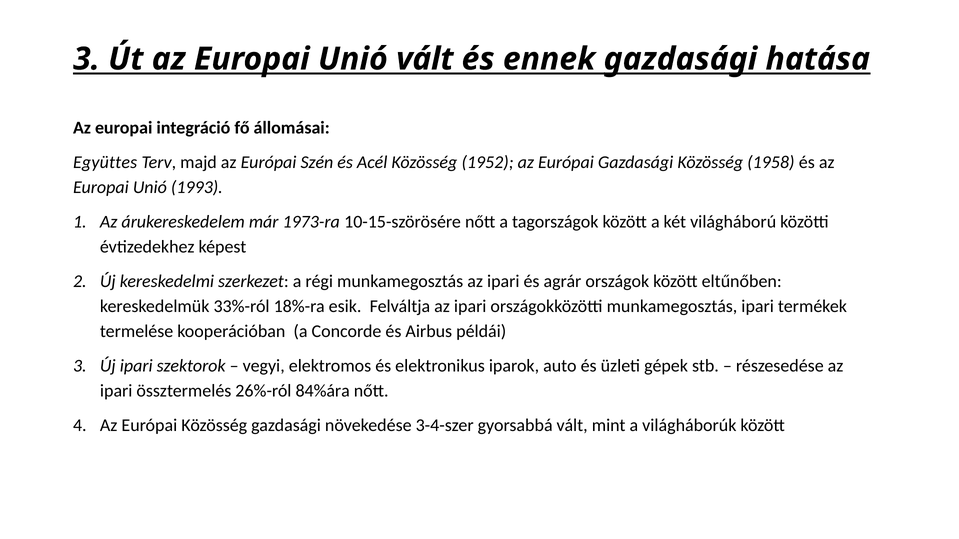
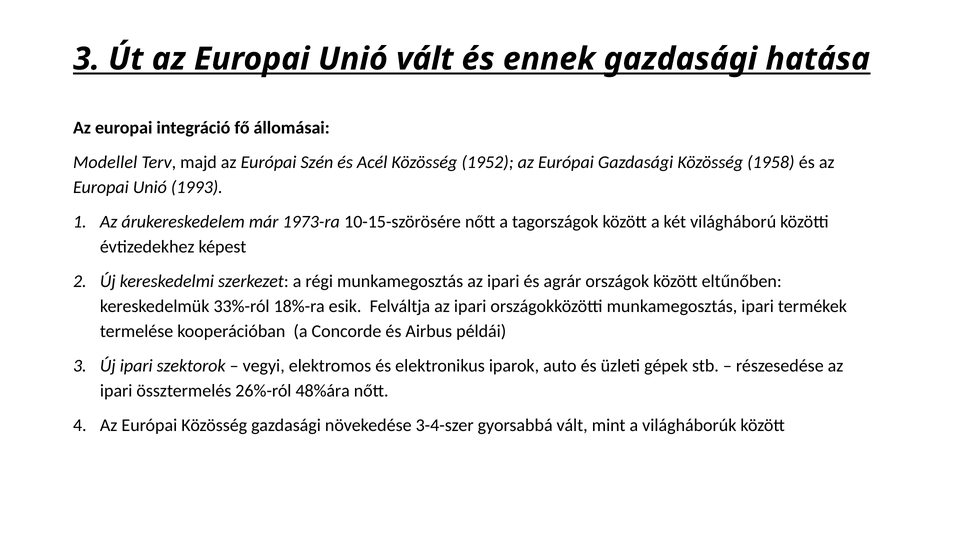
Együttes: Együttes -> Modellel
84%ára: 84%ára -> 48%ára
